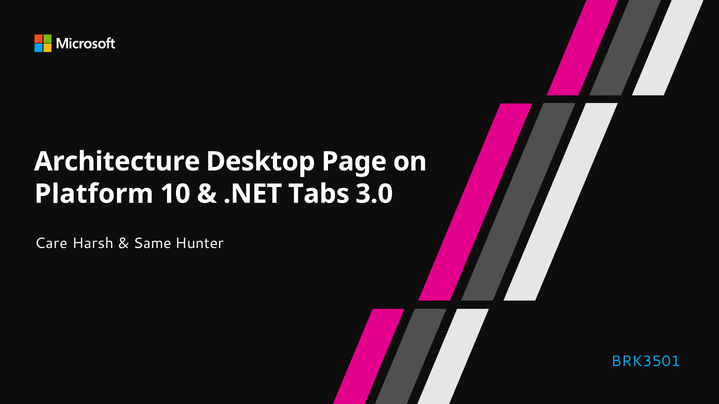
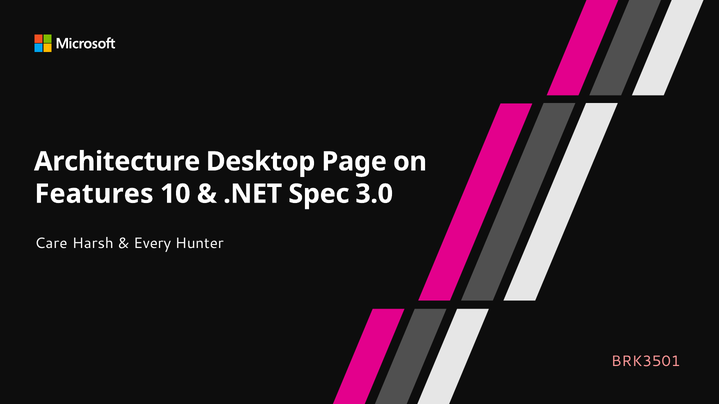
Platform: Platform -> Features
Tabs: Tabs -> Spec
Same: Same -> Every
BRK3501 colour: light blue -> pink
